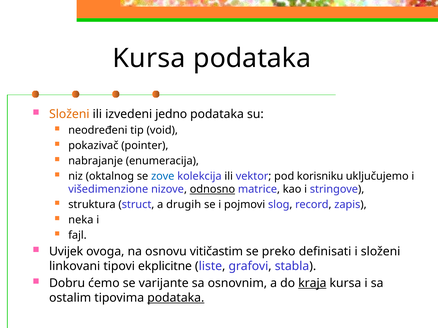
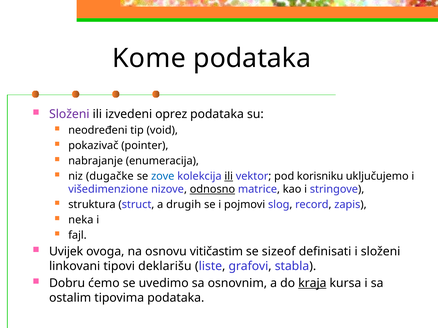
Kursa at (149, 58): Kursa -> Kome
Složeni at (69, 114) colour: orange -> purple
jedno: jedno -> oprez
oktalnog: oktalnog -> dugačke
ili at (229, 176) underline: none -> present
preko: preko -> sizeof
ekplicitne: ekplicitne -> deklarišu
varijante: varijante -> uvedimo
podataka at (176, 298) underline: present -> none
